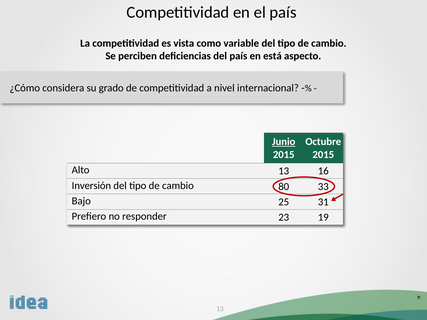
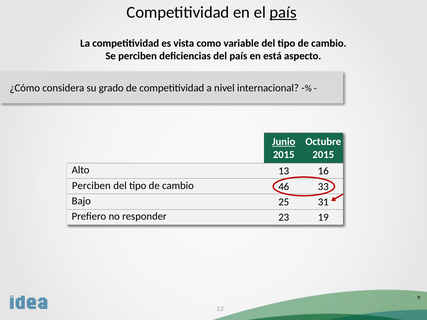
país at (283, 13) underline: none -> present
Inversión at (91, 186): Inversión -> Perciben
80: 80 -> 46
